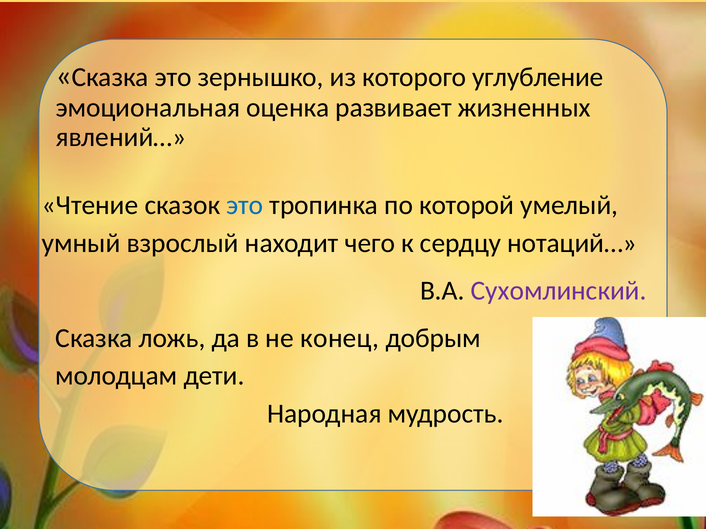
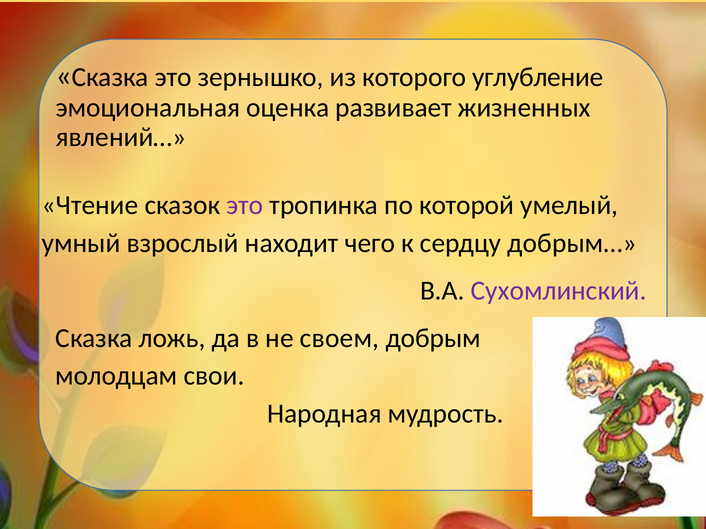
это at (245, 205) colour: blue -> purple
нотаций…: нотаций… -> добрым…
конец: конец -> своем
дети: дети -> свои
